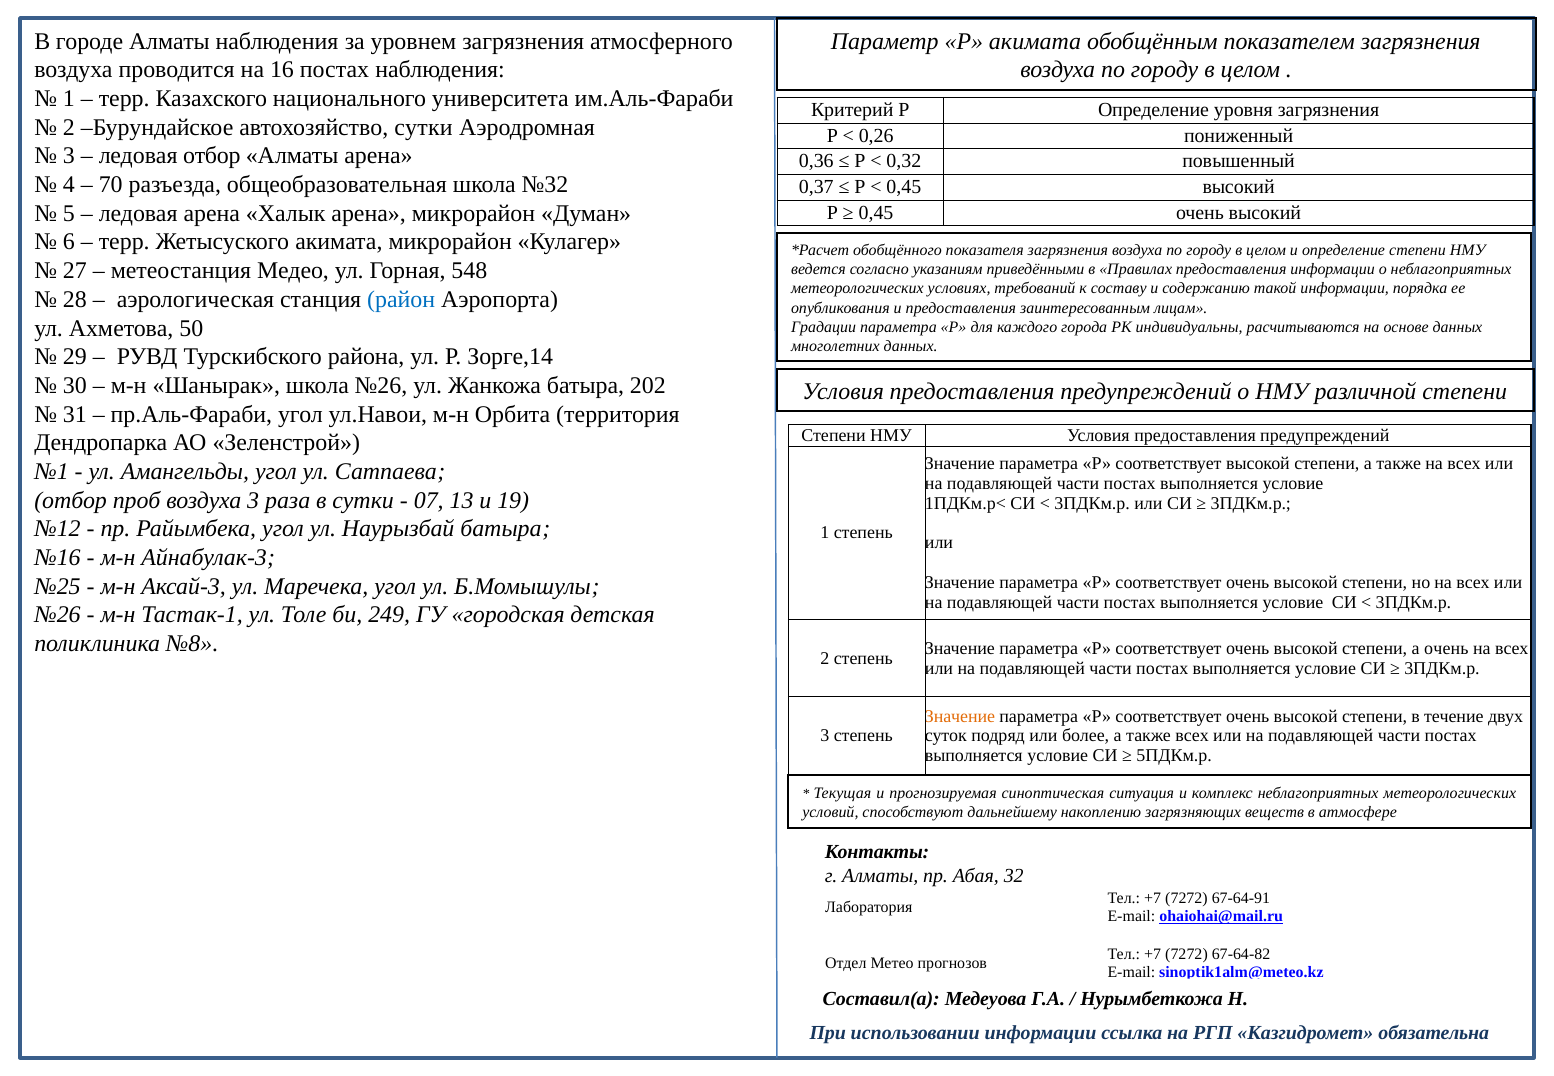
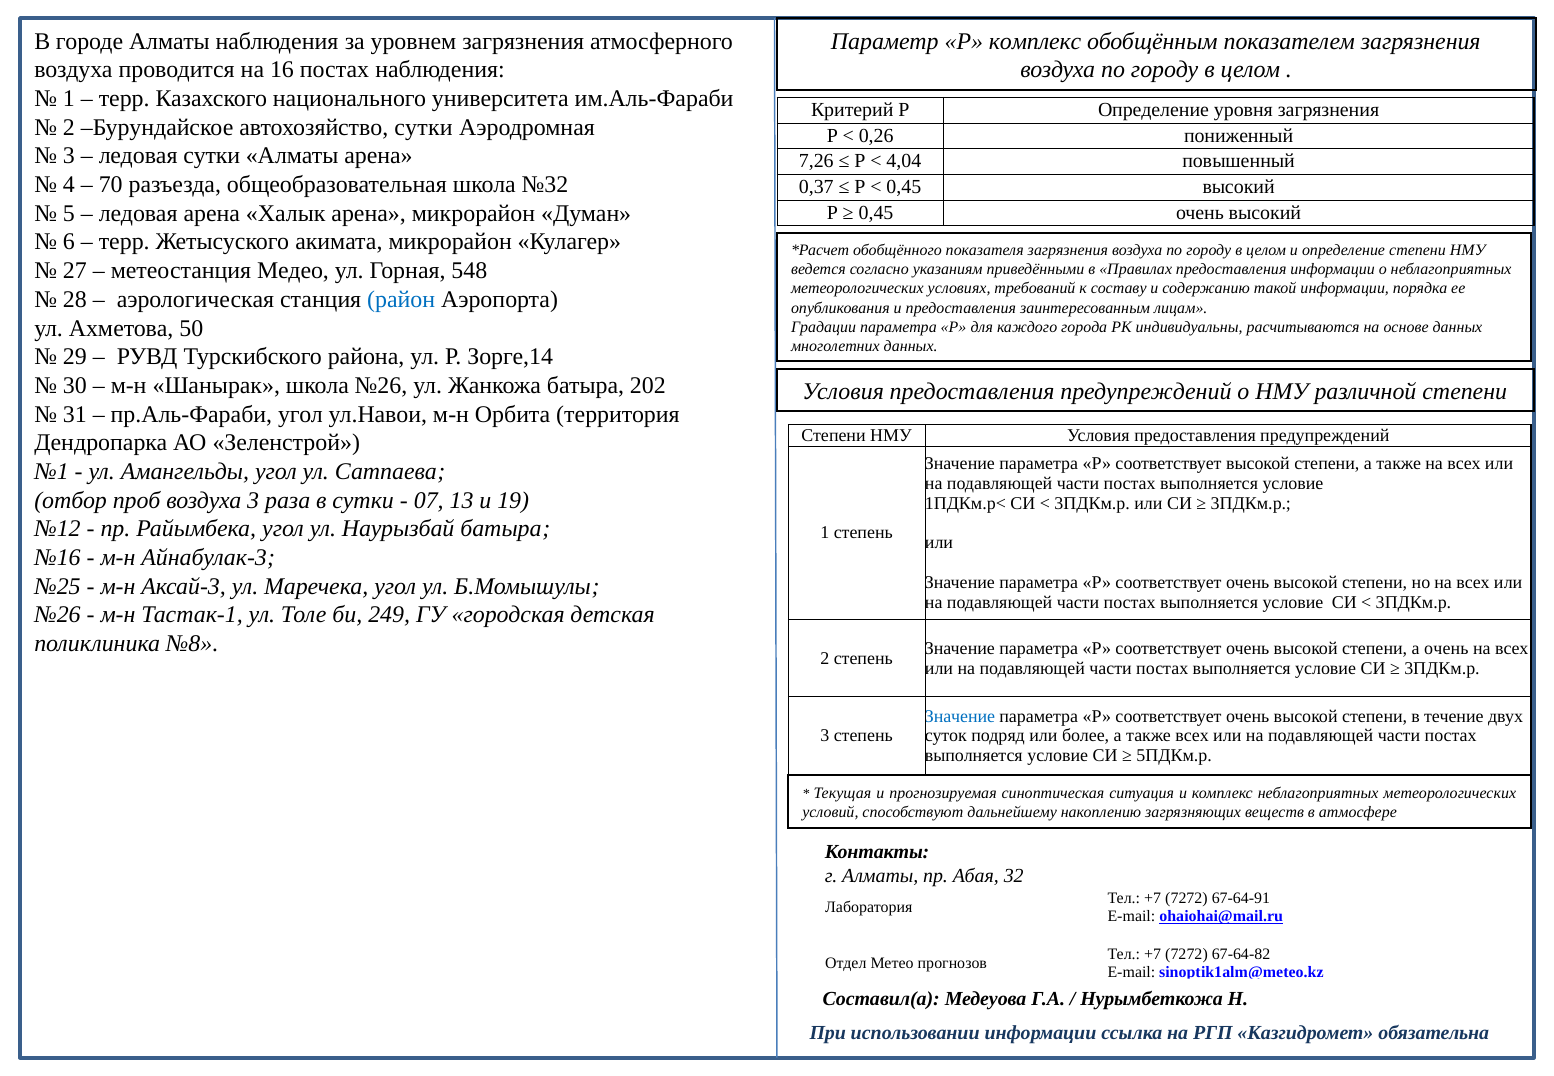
Р акимата: акимата -> комплекс
ледовая отбор: отбор -> сутки
0,36: 0,36 -> 7,26
0,32: 0,32 -> 4,04
Значение at (960, 716) colour: orange -> blue
